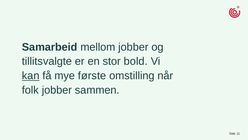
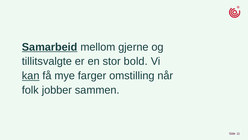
Samarbeid underline: none -> present
mellom jobber: jobber -> gjerne
første: første -> farger
